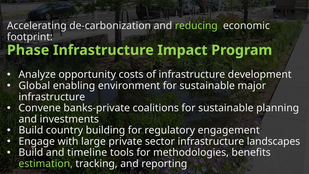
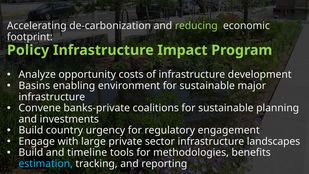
Phase: Phase -> Policy
Global: Global -> Basins
building: building -> urgency
estimation colour: light green -> light blue
